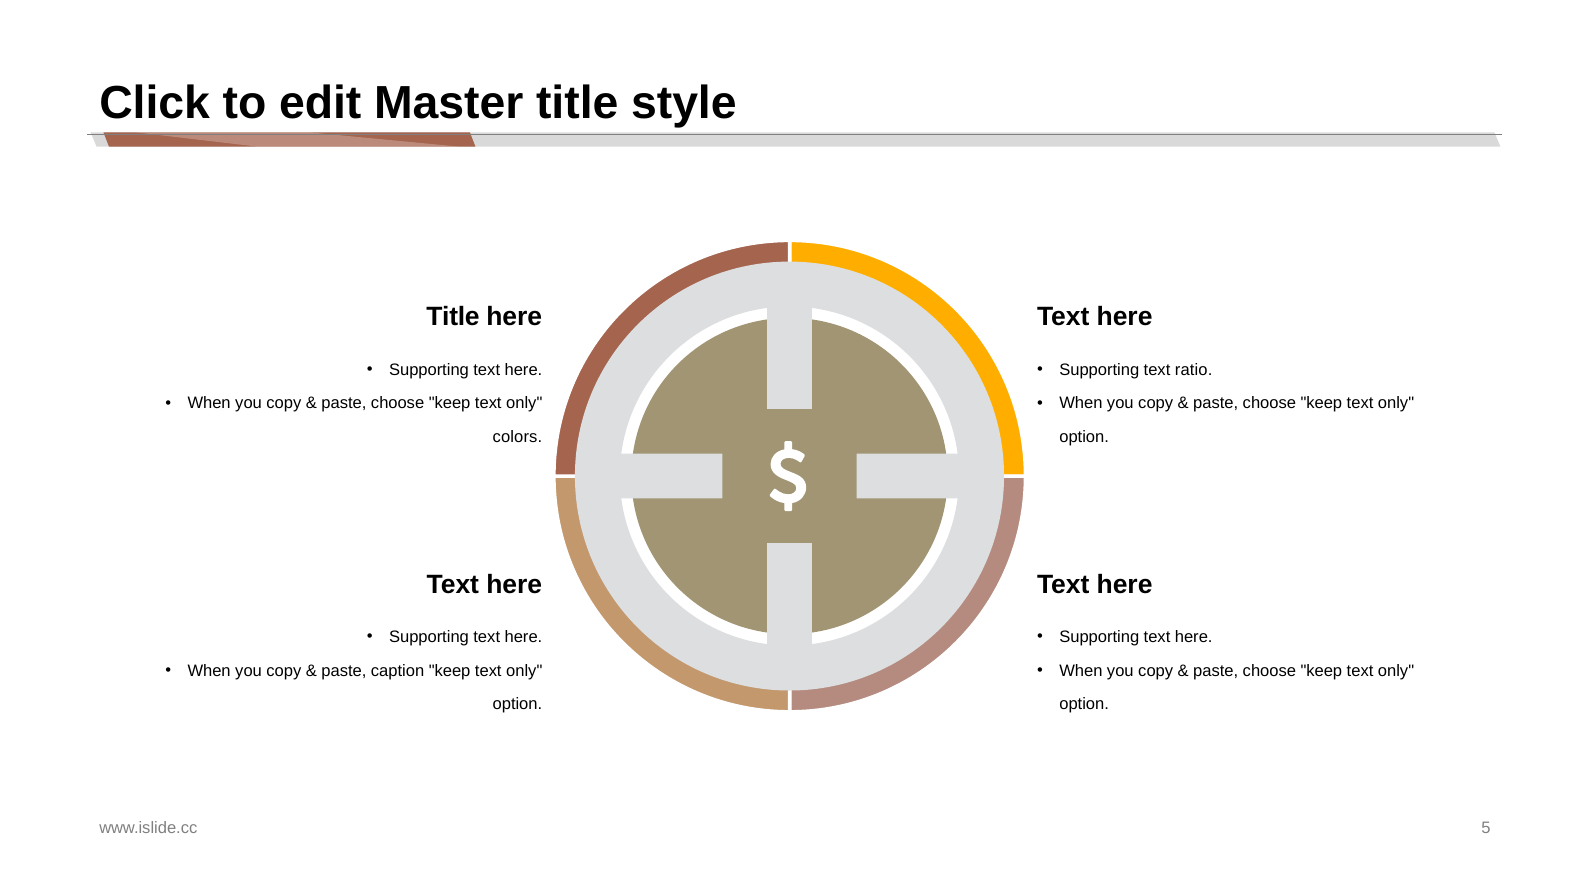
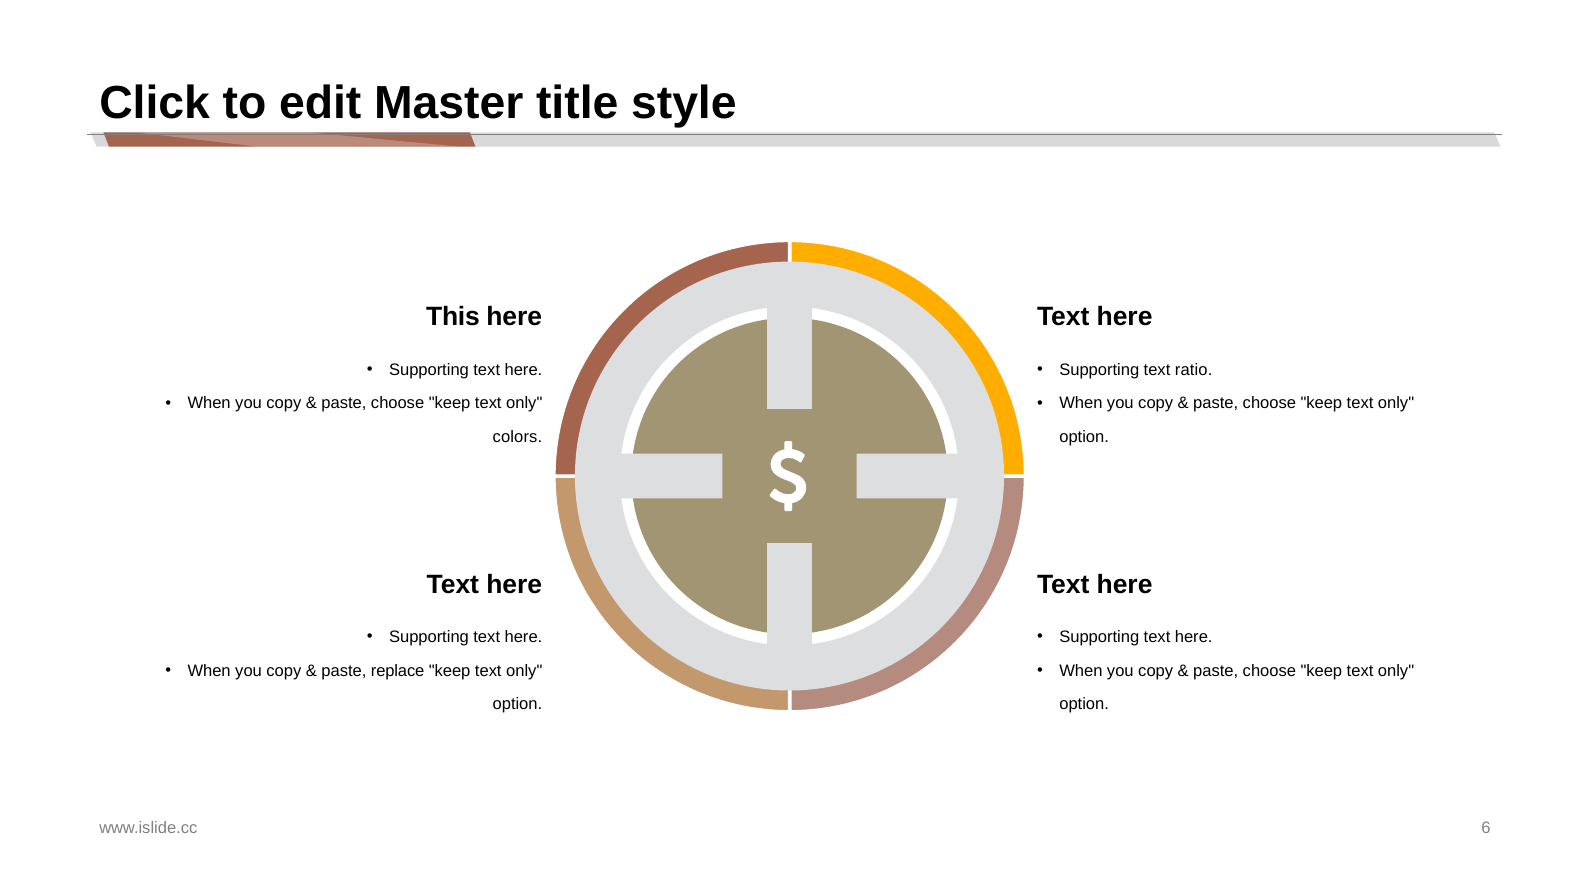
Title at (453, 317): Title -> This
caption: caption -> replace
5: 5 -> 6
